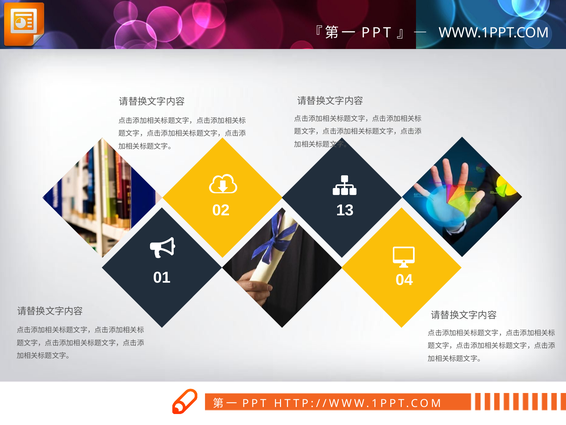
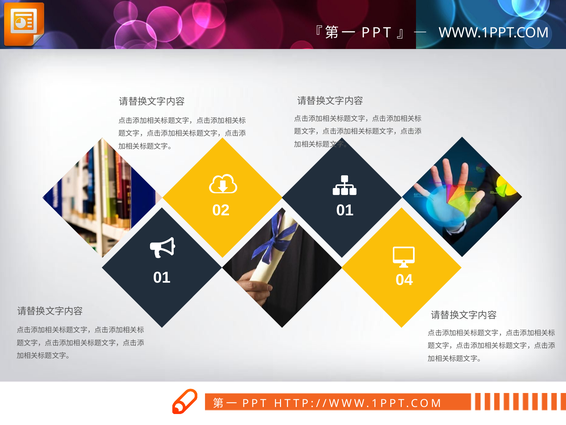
02 13: 13 -> 01
